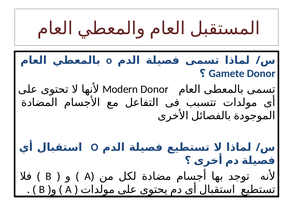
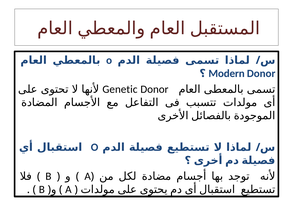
Gamete: Gamete -> Modern
Modern: Modern -> Genetic
